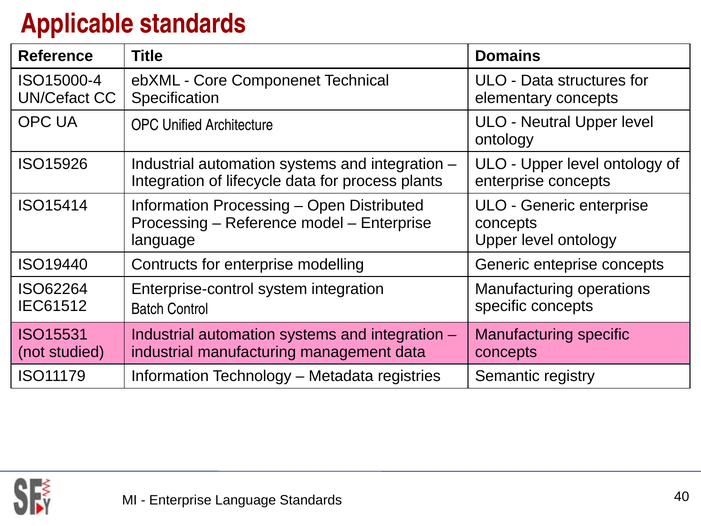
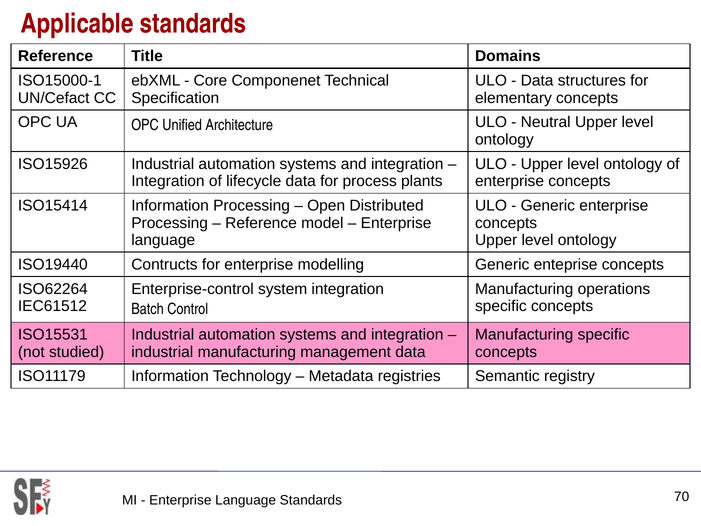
ISO15000-4: ISO15000-4 -> ISO15000-1
40: 40 -> 70
